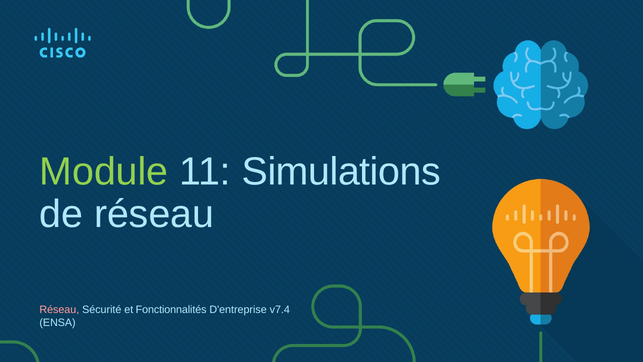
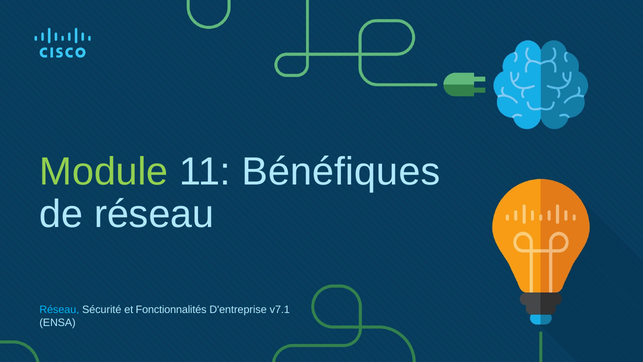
Simulations: Simulations -> Bénéfiques
Réseau at (59, 310) colour: pink -> light blue
v7.4: v7.4 -> v7.1
